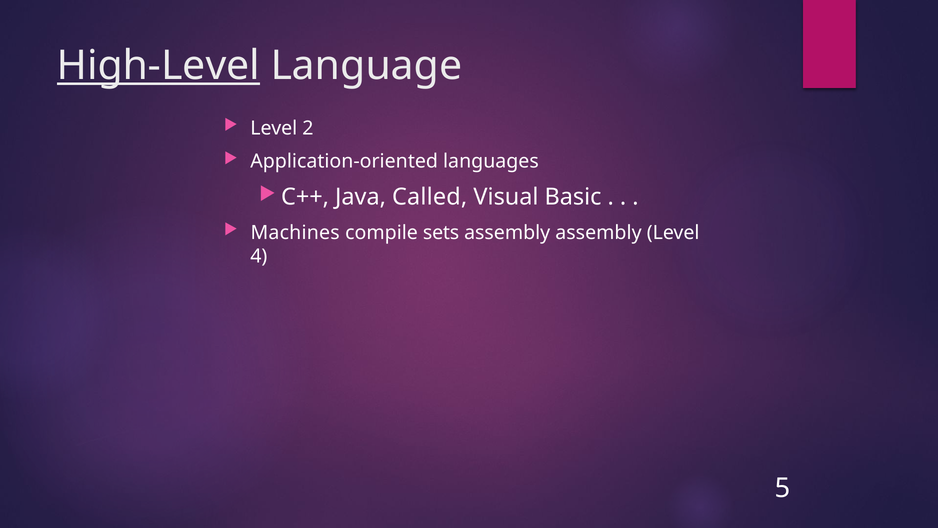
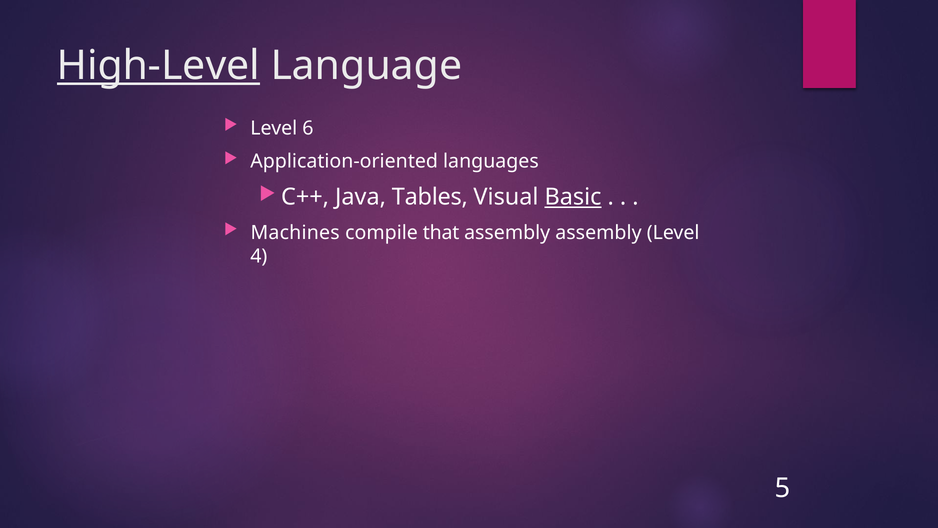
2: 2 -> 6
Called: Called -> Tables
Basic underline: none -> present
sets: sets -> that
